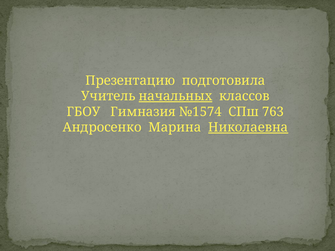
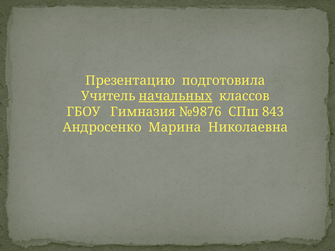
№1574: №1574 -> №9876
763: 763 -> 843
Николаевна underline: present -> none
